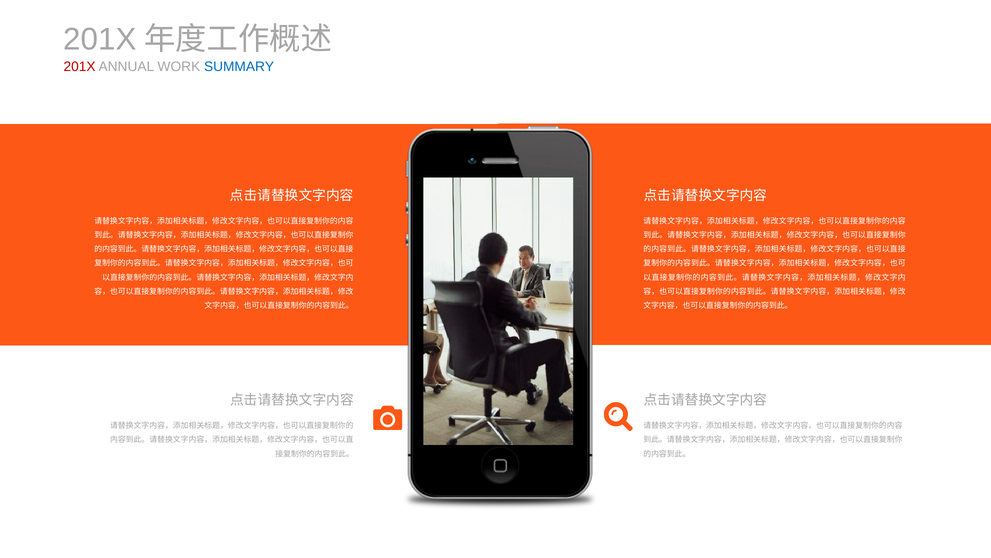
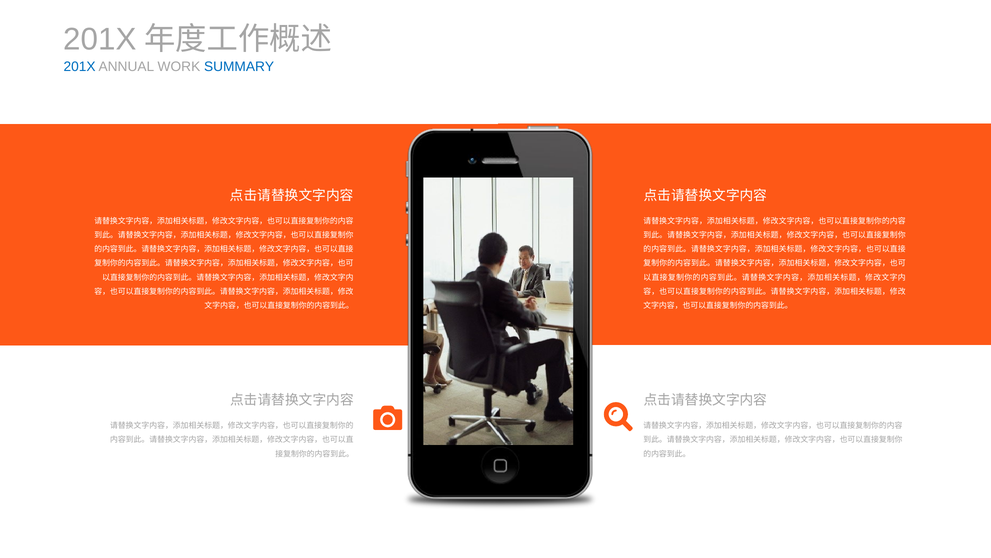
201X at (80, 67) colour: red -> blue
